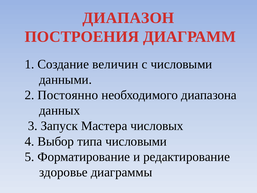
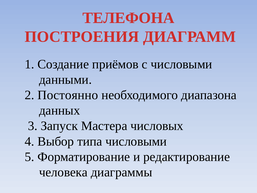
ДИАПАЗОН: ДИАПАЗОН -> ТЕЛЕФОНА
величин: величин -> приёмов
здоровье: здоровье -> человека
